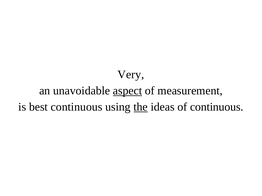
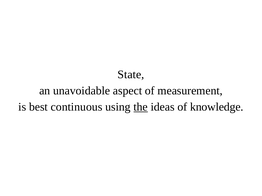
Very: Very -> State
aspect underline: present -> none
of continuous: continuous -> knowledge
